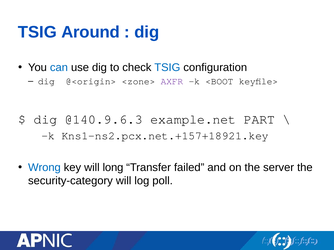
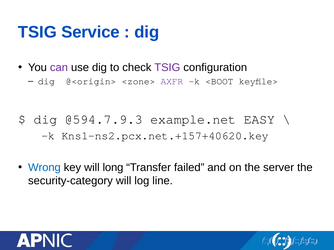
Around: Around -> Service
can colour: blue -> purple
TSIG at (167, 68) colour: blue -> purple
@140.9.6.3: @140.9.6.3 -> @594.7.9.3
PART: PART -> EASY
Kns1-ns2.pcx.net.+157+18921.key: Kns1-ns2.pcx.net.+157+18921.key -> Kns1-ns2.pcx.net.+157+40620.key
poll: poll -> line
